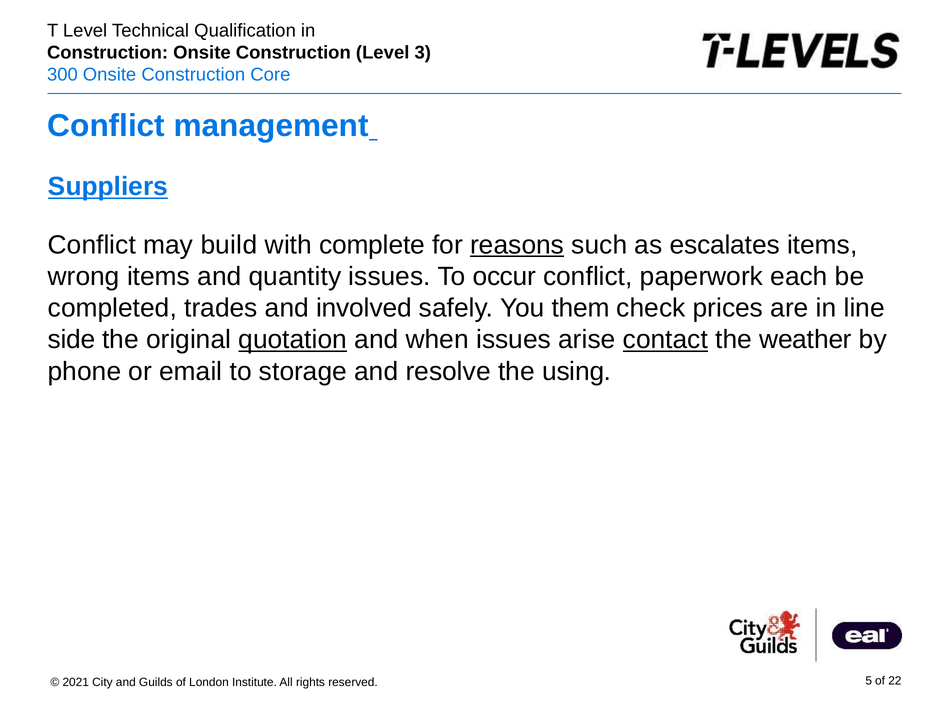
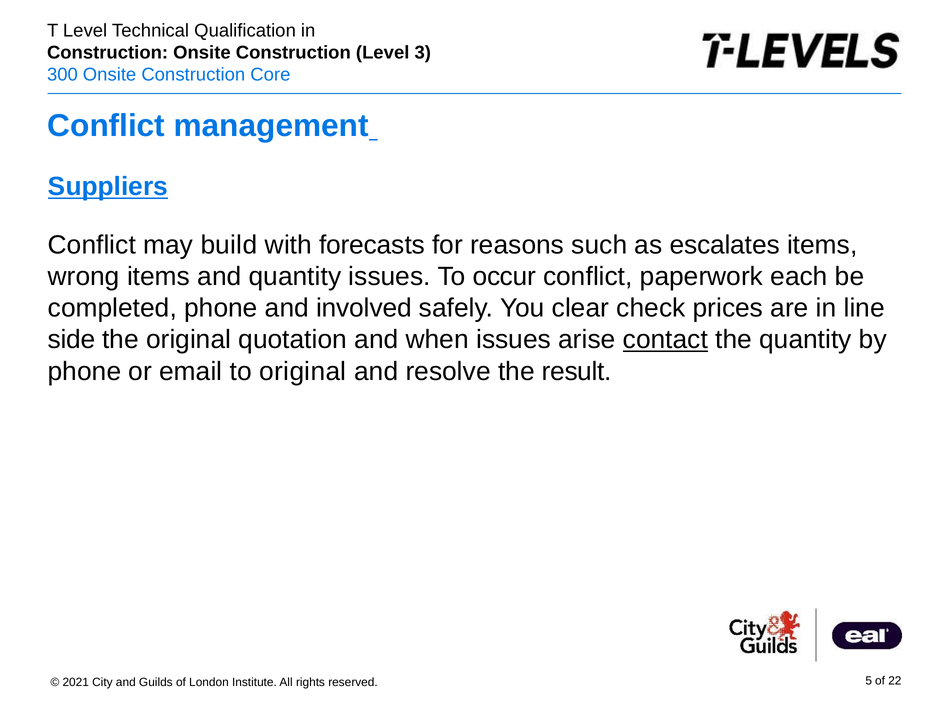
complete: complete -> forecasts
reasons underline: present -> none
completed trades: trades -> phone
them: them -> clear
quotation underline: present -> none
the weather: weather -> quantity
to storage: storage -> original
using: using -> result
